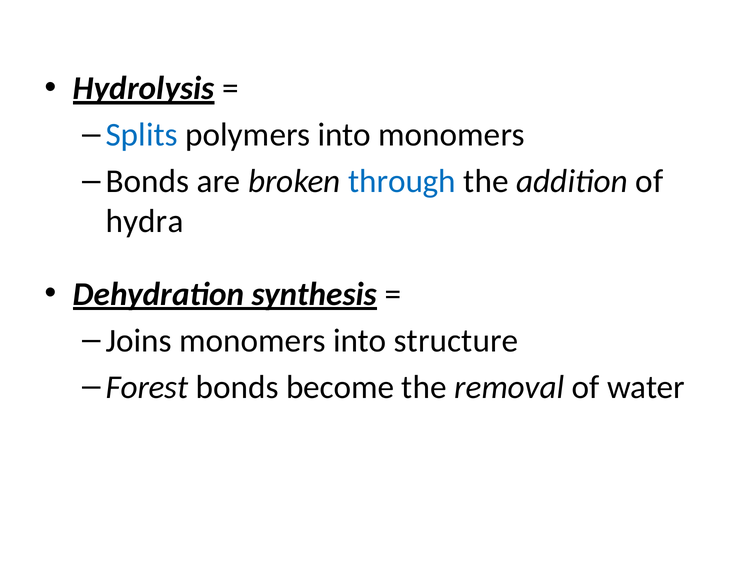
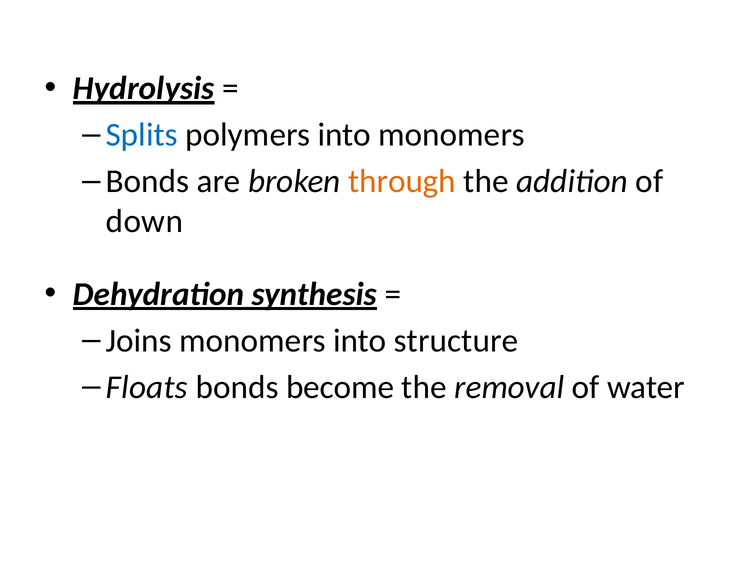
through colour: blue -> orange
hydra: hydra -> down
Forest: Forest -> Floats
